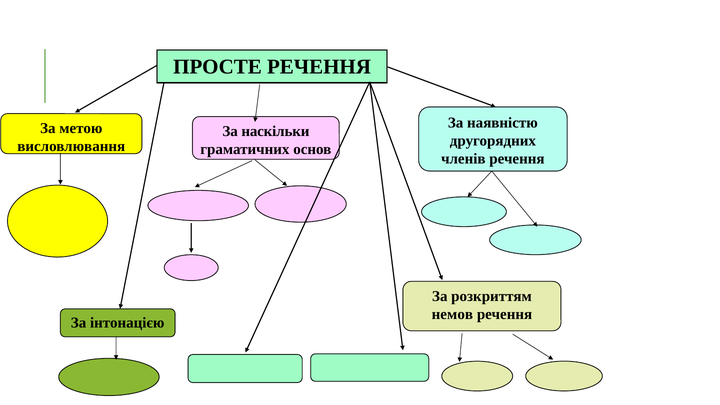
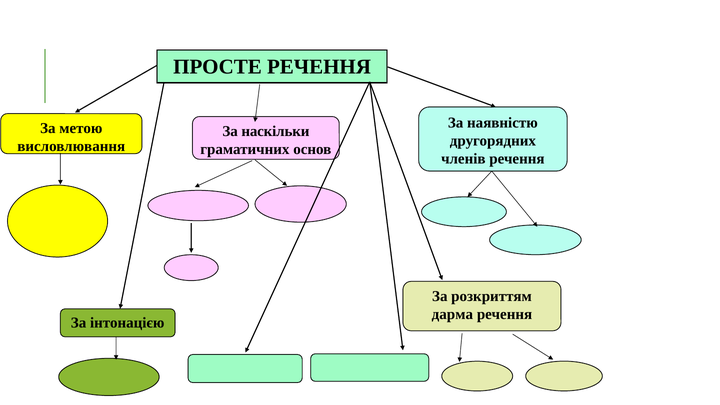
немов: немов -> дарма
